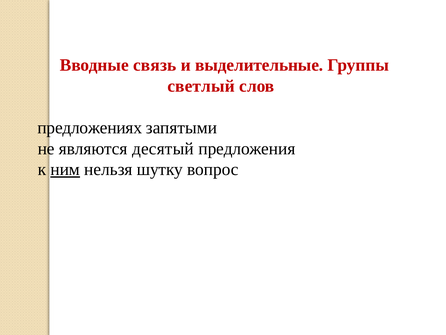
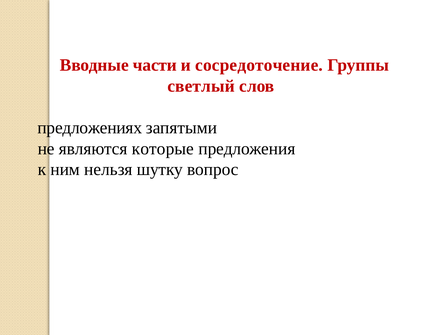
связь: связь -> части
выделительные: выделительные -> сосредоточение
десятый: десятый -> которые
ним underline: present -> none
